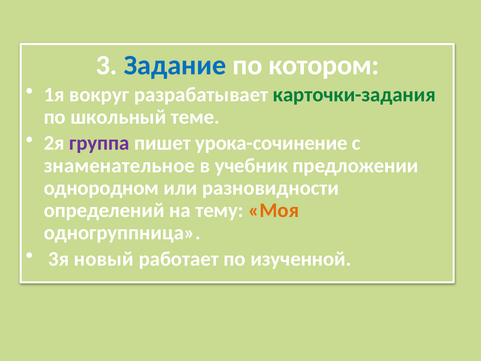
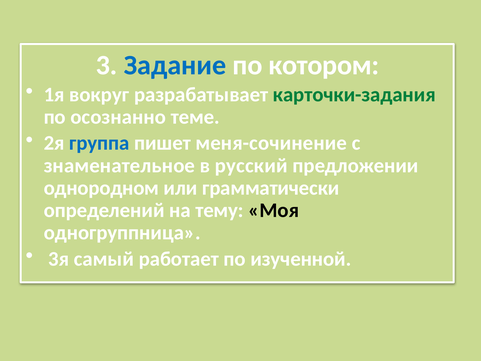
школьный: школьный -> осознанно
группа colour: purple -> blue
урока-сочинение: урока-сочинение -> меня-сочинение
учебник: учебник -> русский
разновидности: разновидности -> грамматически
Моя colour: orange -> black
новый: новый -> самый
